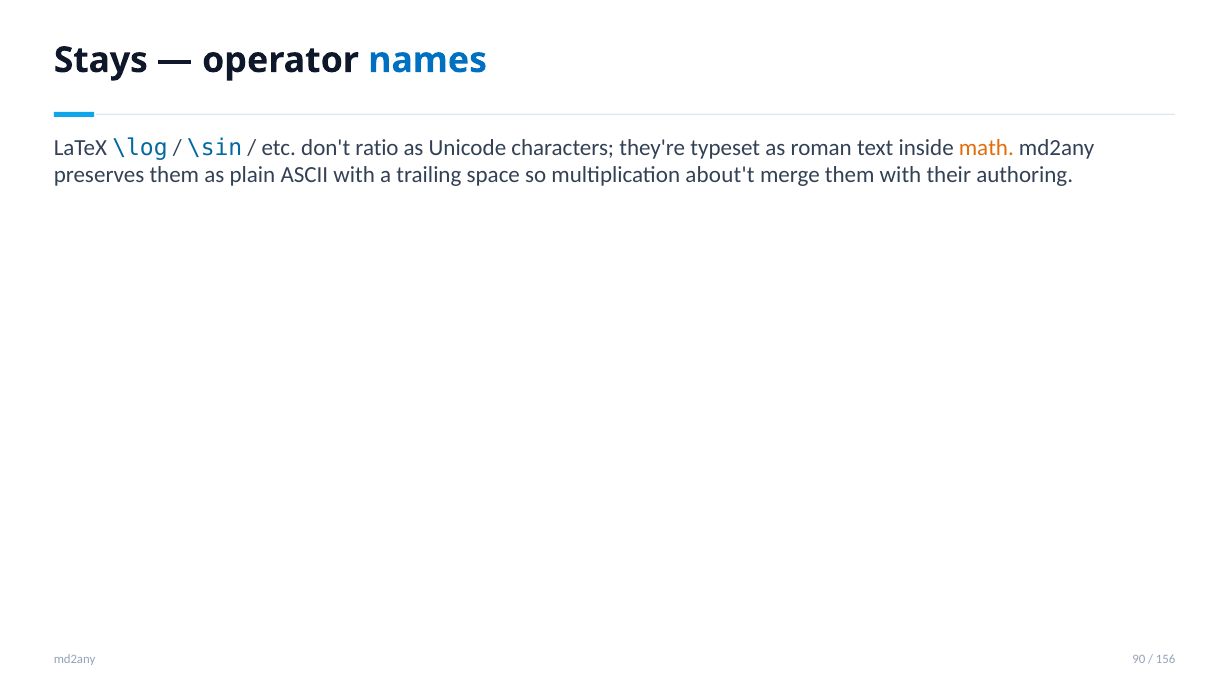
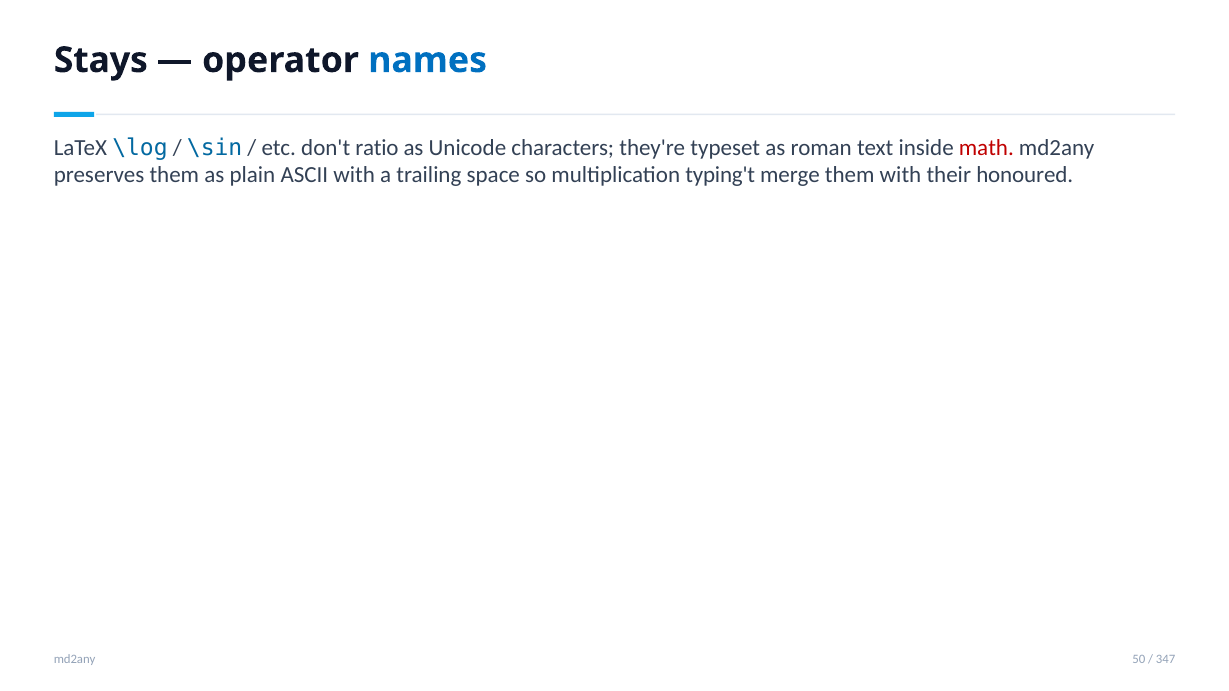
math colour: orange -> red
about't: about't -> typing't
authoring: authoring -> honoured
90: 90 -> 50
156: 156 -> 347
